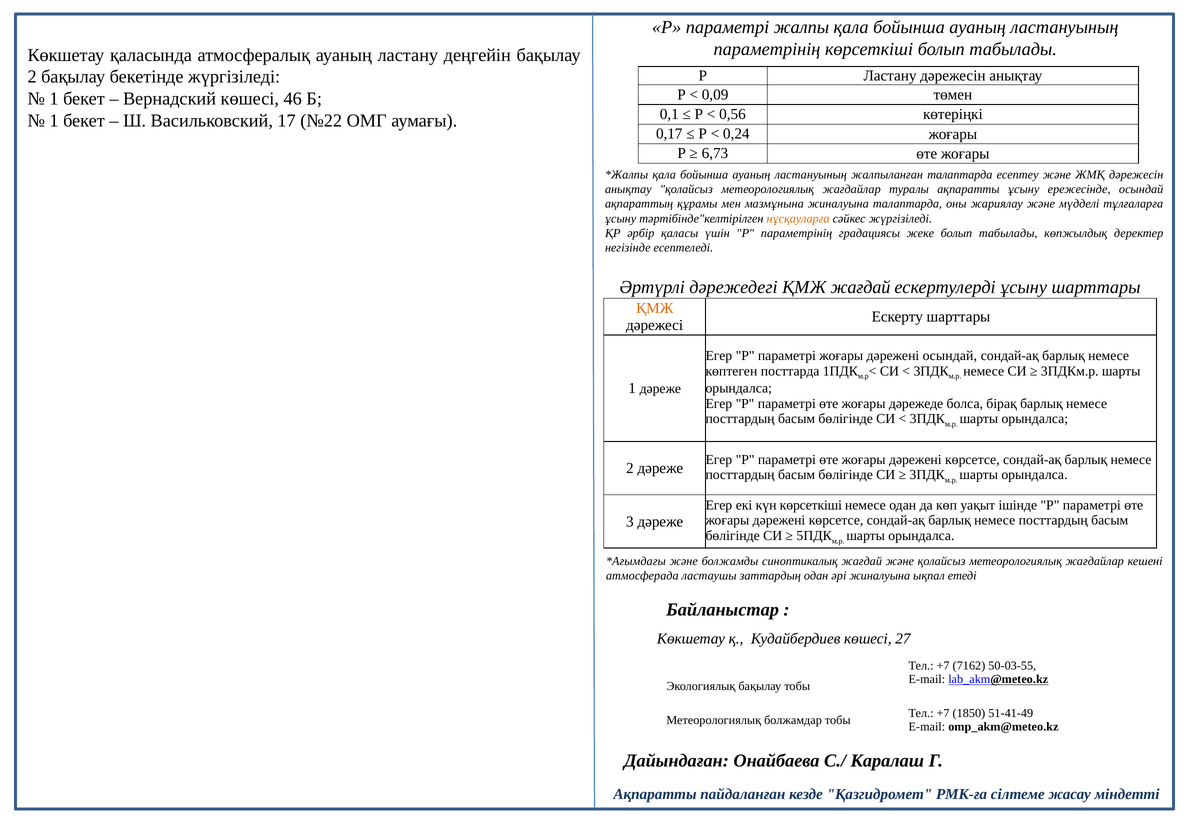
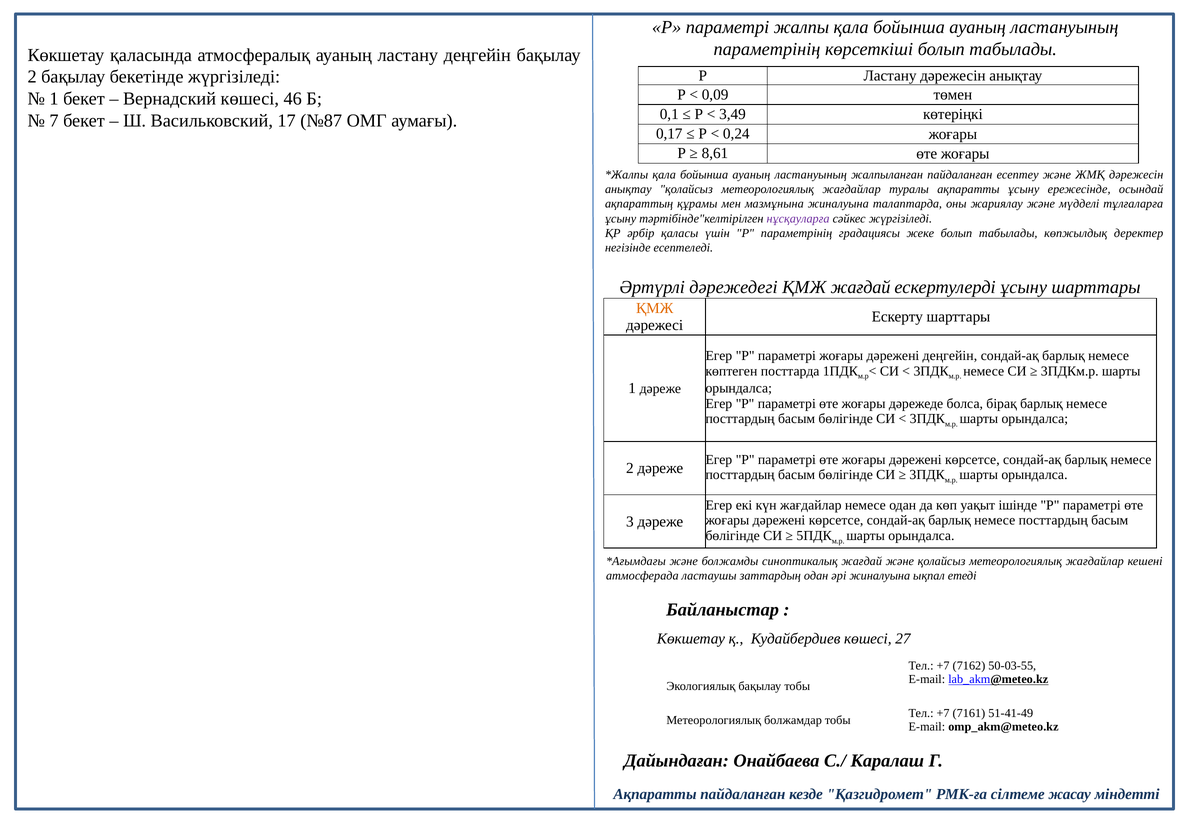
0,56: 0,56 -> 3,49
1 at (54, 121): 1 -> 7
№22: №22 -> №87
6,73: 6,73 -> 8,61
жалпыланған талаптарда: талаптарда -> пайдаланған
нұсқауларға colour: orange -> purple
дәрежені осындай: осындай -> деңгейін
күн көрсеткіші: көрсеткіші -> жағдайлар
1850: 1850 -> 7161
